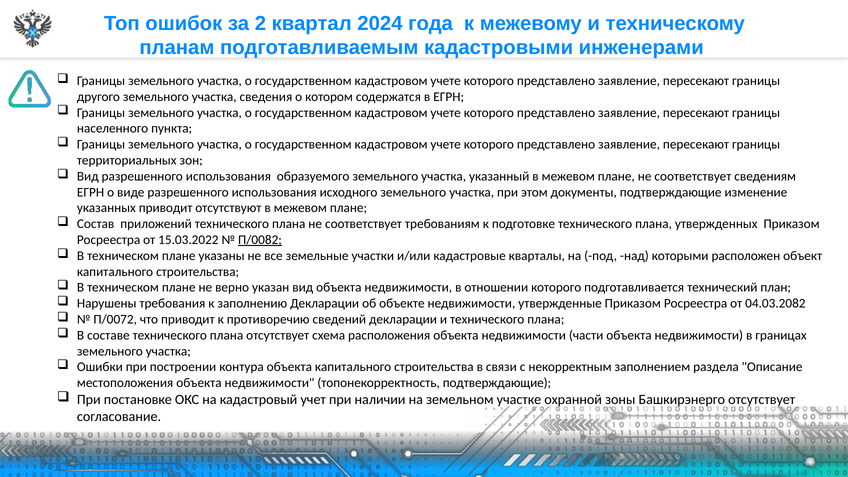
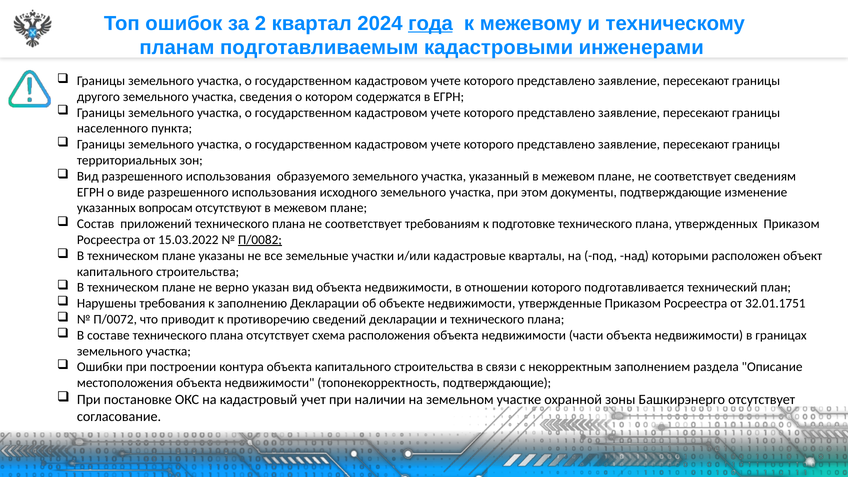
года underline: none -> present
указанных приводит: приводит -> вопросам
04.03.2082: 04.03.2082 -> 32.01.1751
